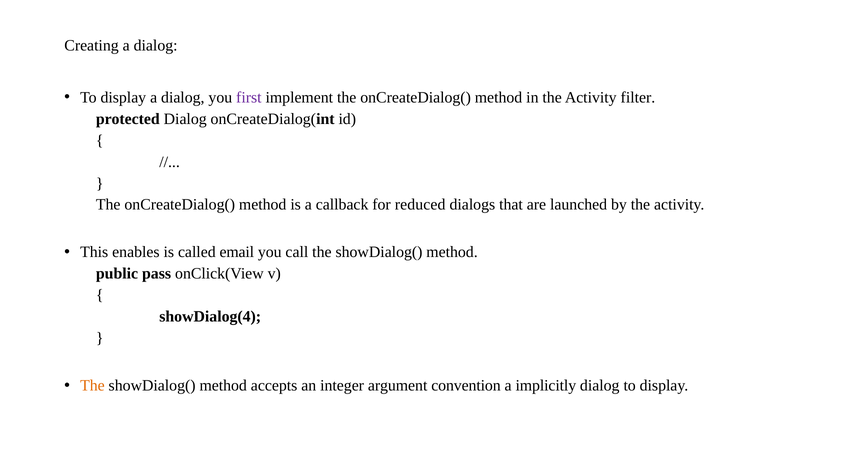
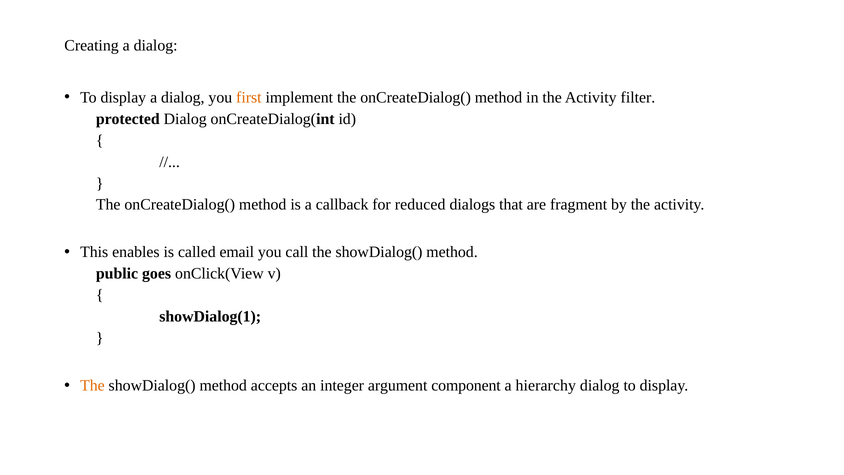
first colour: purple -> orange
launched: launched -> fragment
pass: pass -> goes
showDialog(4: showDialog(4 -> showDialog(1
convention: convention -> component
implicitly: implicitly -> hierarchy
